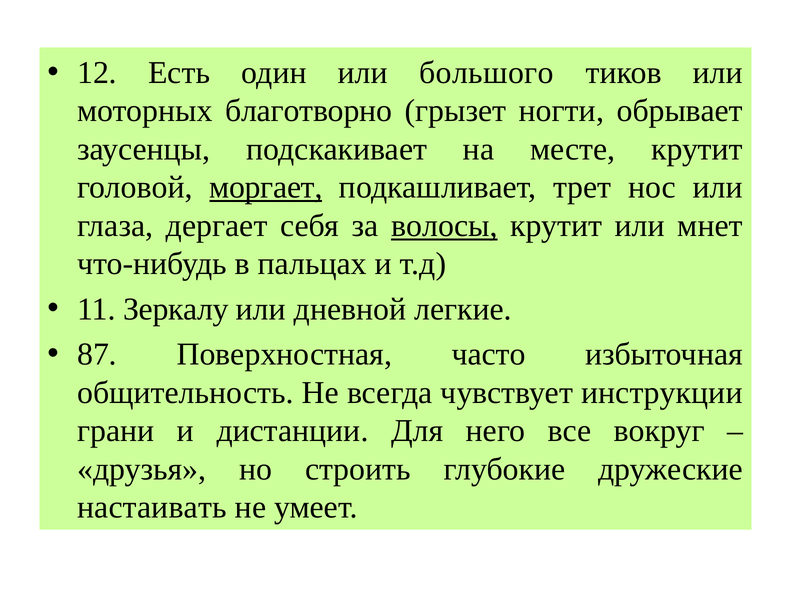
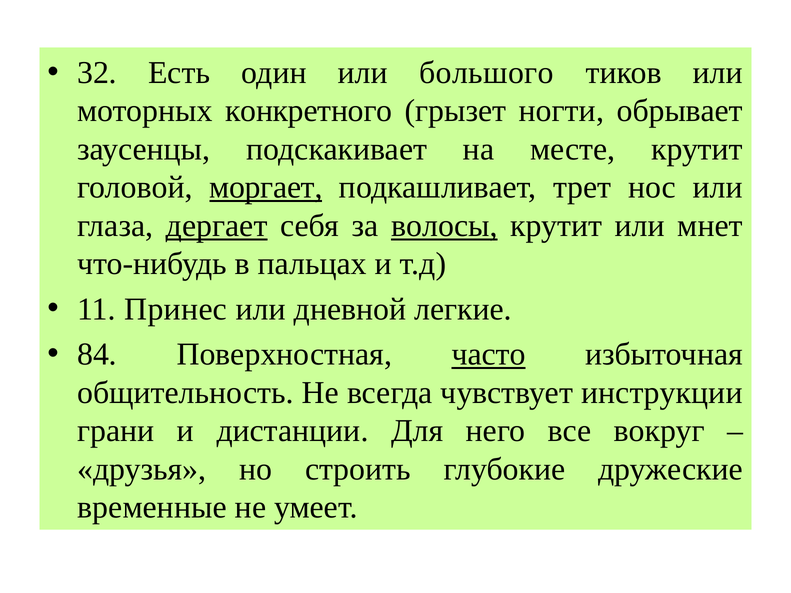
12: 12 -> 32
благотворно: благотворно -> конкретного
дергает underline: none -> present
Зеркалу: Зеркалу -> Принес
87: 87 -> 84
часто underline: none -> present
настаивать: настаивать -> временные
